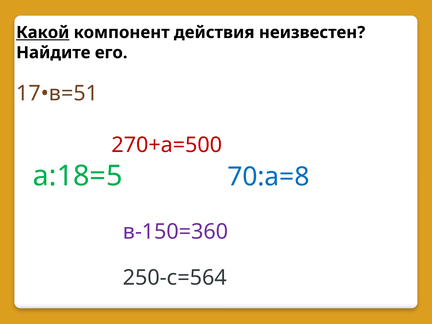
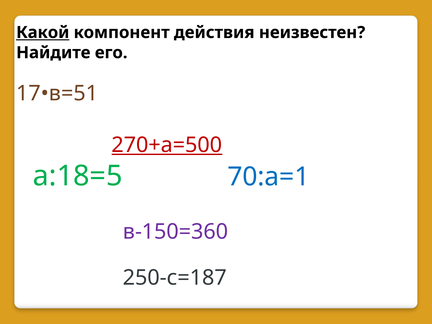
270+а=500 underline: none -> present
70:а=8: 70:а=8 -> 70:а=1
250-с=564: 250-с=564 -> 250-с=187
